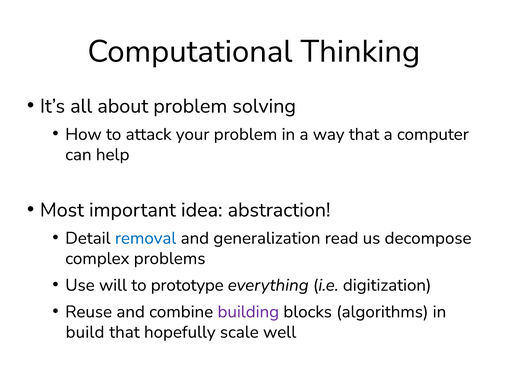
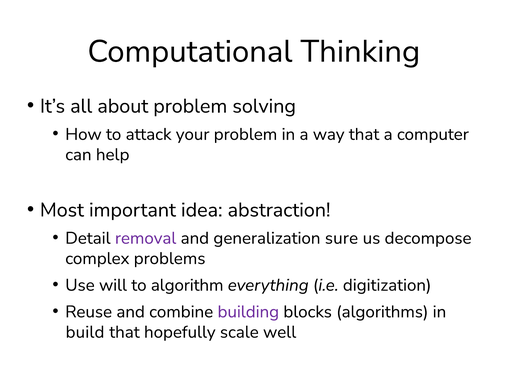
removal colour: blue -> purple
read: read -> sure
prototype: prototype -> algorithm
